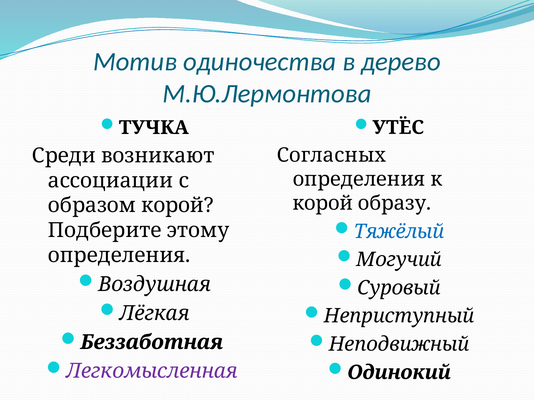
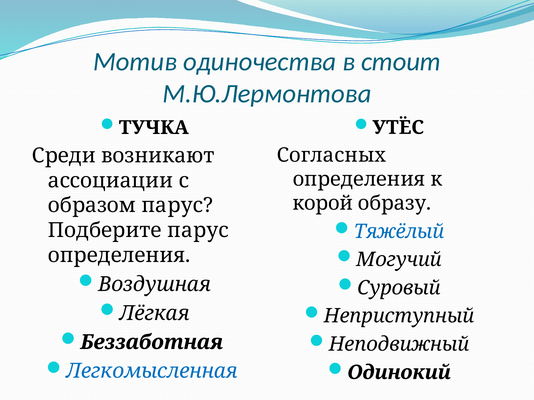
дерево: дерево -> стоит
образом корой: корой -> парус
Подберите этому: этому -> парус
Легкомысленная colour: purple -> blue
